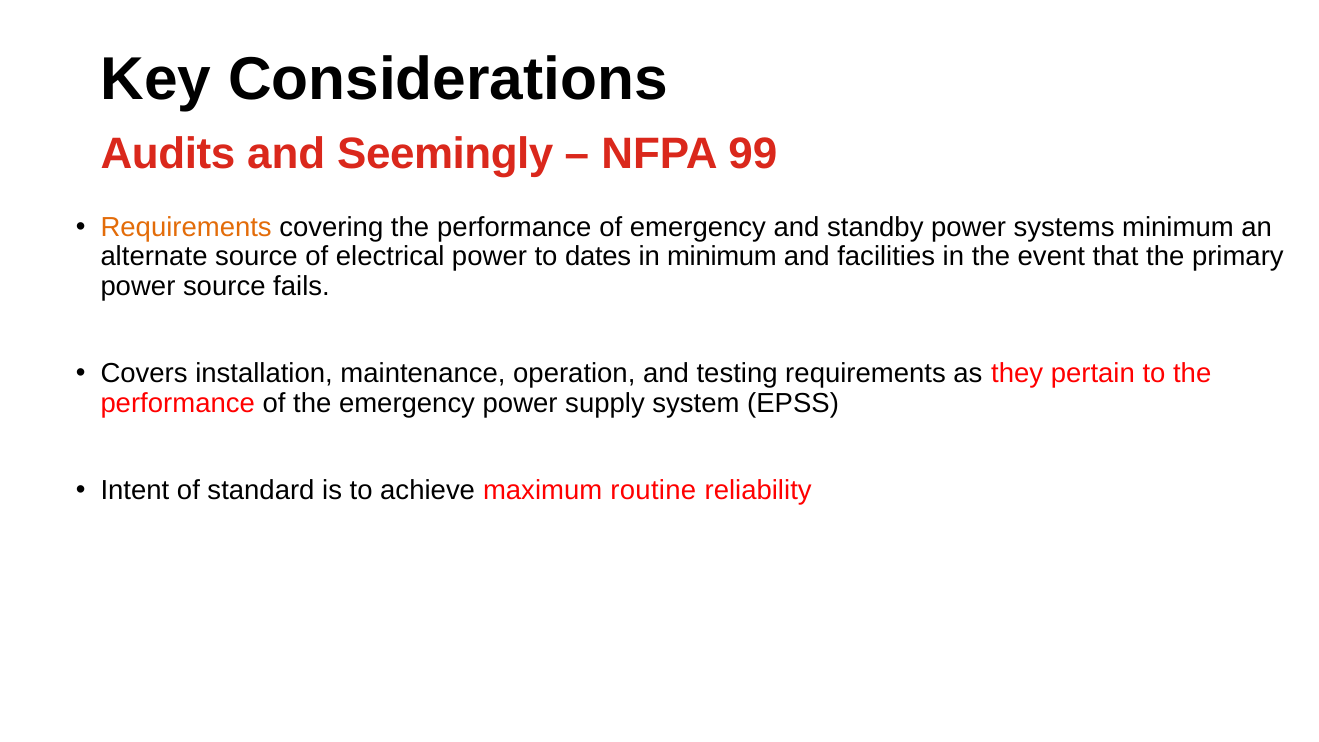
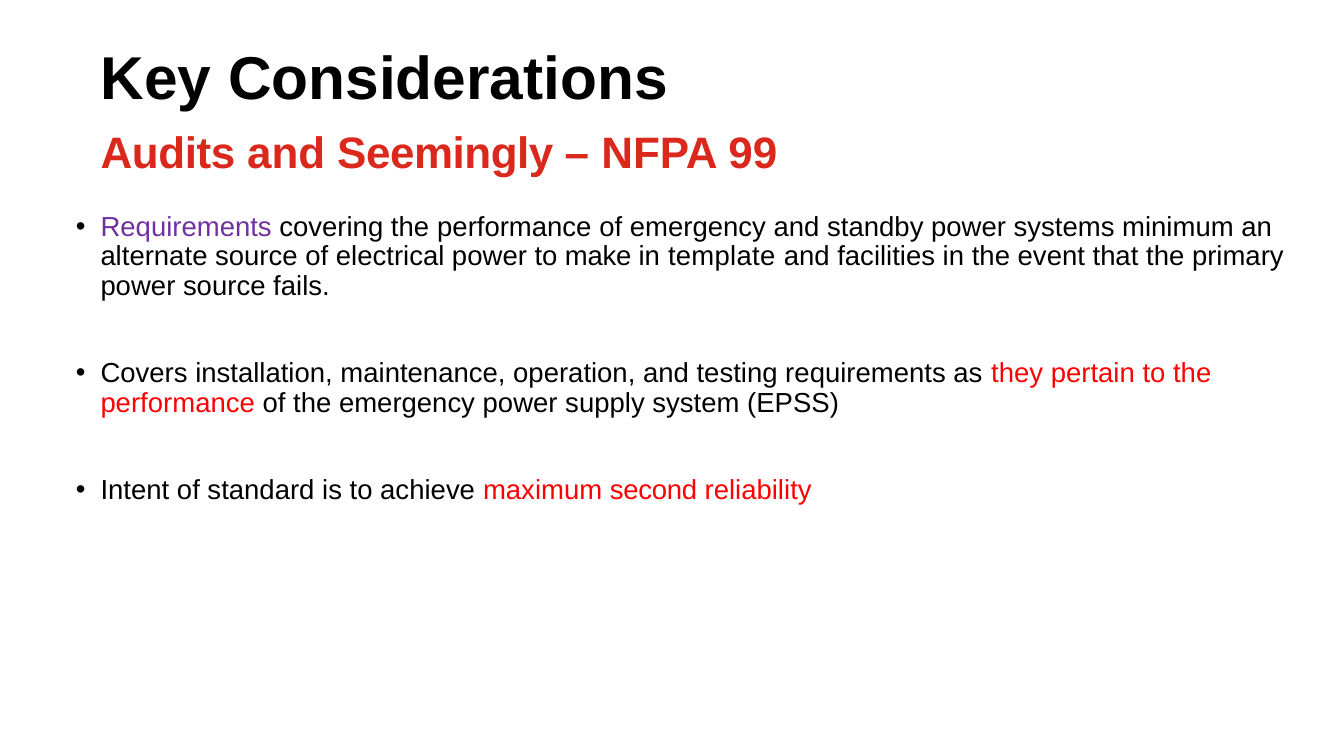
Requirements at (186, 227) colour: orange -> purple
dates: dates -> make
in minimum: minimum -> template
routine: routine -> second
